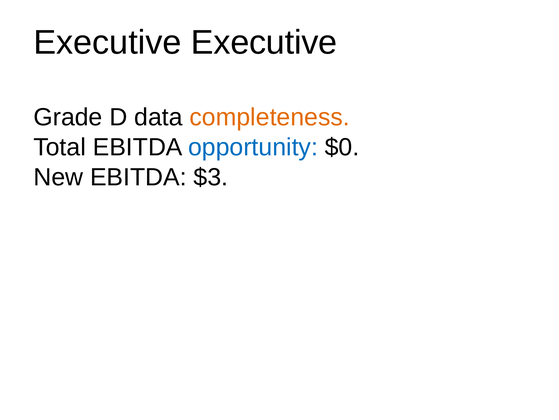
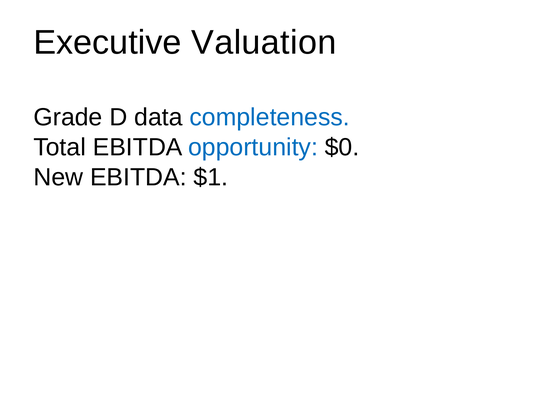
Executive Executive: Executive -> Valuation
completeness colour: orange -> blue
$3: $3 -> $1
